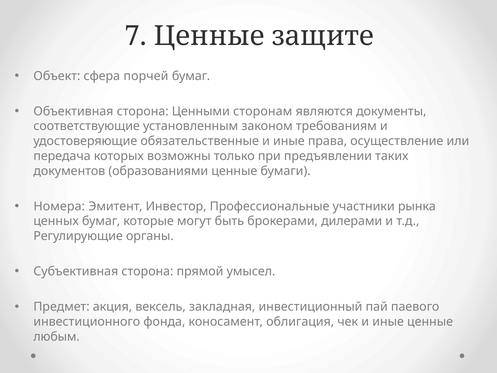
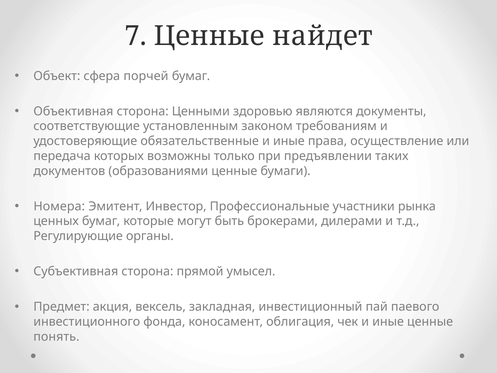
защите: защите -> найдет
сторонам: сторонам -> здоровью
любым: любым -> понять
